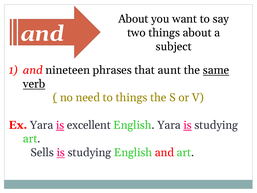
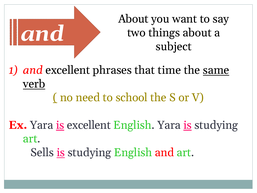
and nineteen: nineteen -> excellent
aunt: aunt -> time
to things: things -> school
